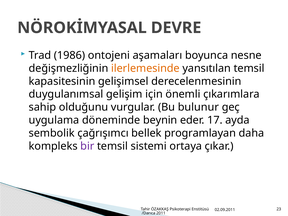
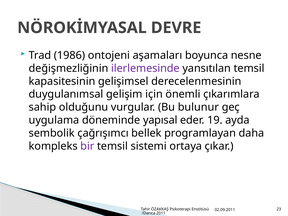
ilerlemesinde colour: orange -> purple
beynin: beynin -> yapısal
17: 17 -> 19
